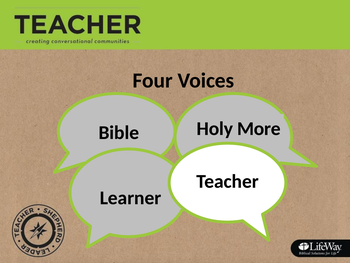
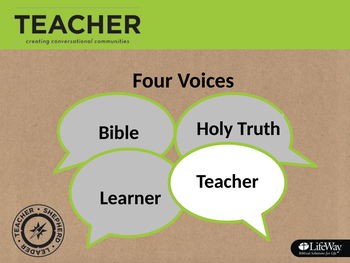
More: More -> Truth
